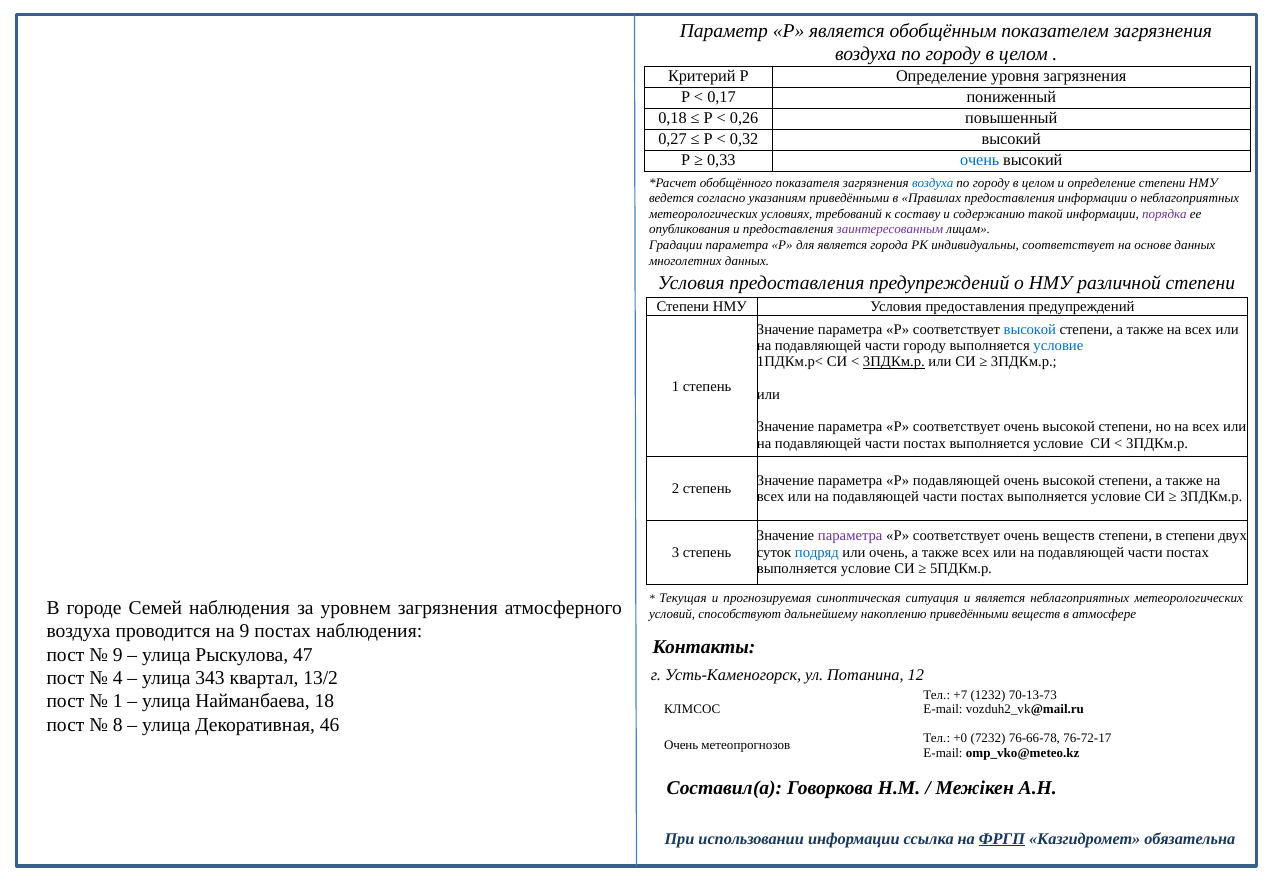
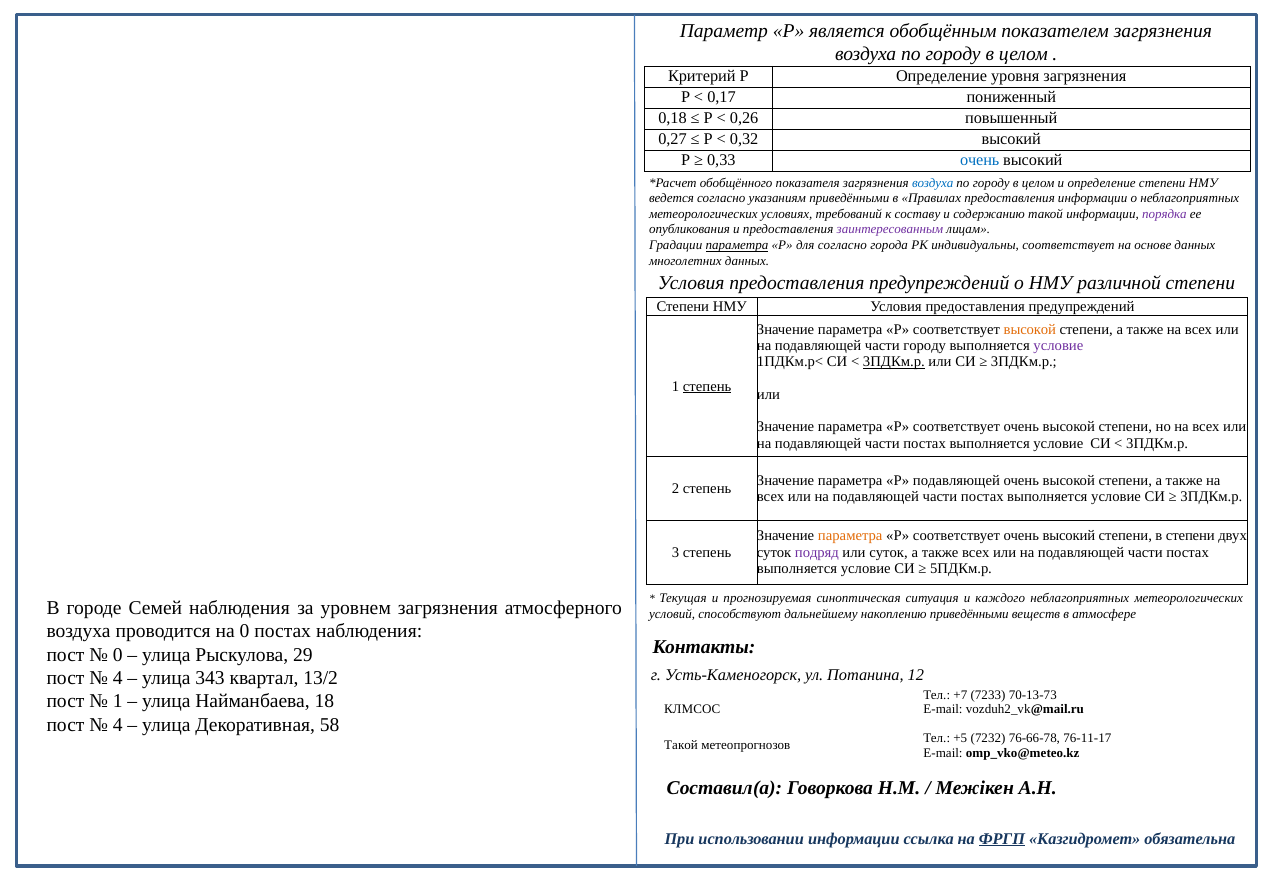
параметра at (737, 245) underline: none -> present
для является: является -> согласно
высокой at (1030, 329) colour: blue -> orange
условие at (1058, 346) colour: blue -> purple
степень at (707, 386) underline: none -> present
параметра at (850, 536) colour: purple -> orange
соответствует очень веществ: веществ -> высокий
подряд colour: blue -> purple
или очень: очень -> суток
и является: является -> каждого
на 9: 9 -> 0
9 at (118, 655): 9 -> 0
47: 47 -> 29
1232: 1232 -> 7233
8 at (118, 725): 8 -> 4
46: 46 -> 58
+0: +0 -> +5
76-72-17: 76-72-17 -> 76-11-17
Очень at (681, 746): Очень -> Такой
